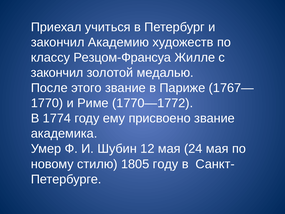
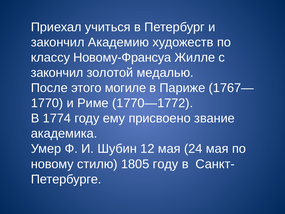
Резцом-Франсуа: Резцом-Франсуа -> Новому-Франсуа
этого звание: звание -> могиле
